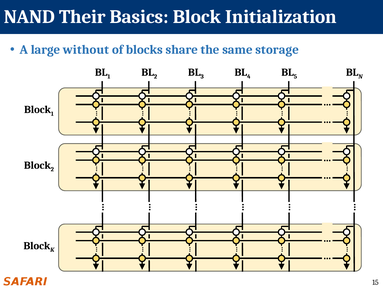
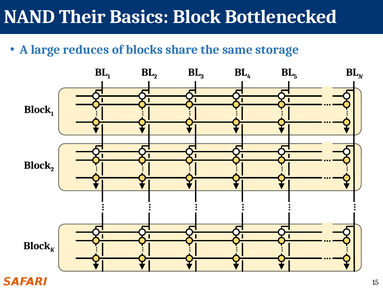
Initialization: Initialization -> Bottlenecked
without: without -> reduces
